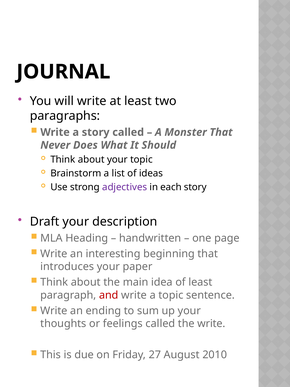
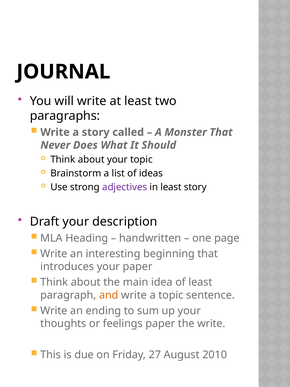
in each: each -> least
and colour: red -> orange
feelings called: called -> paper
